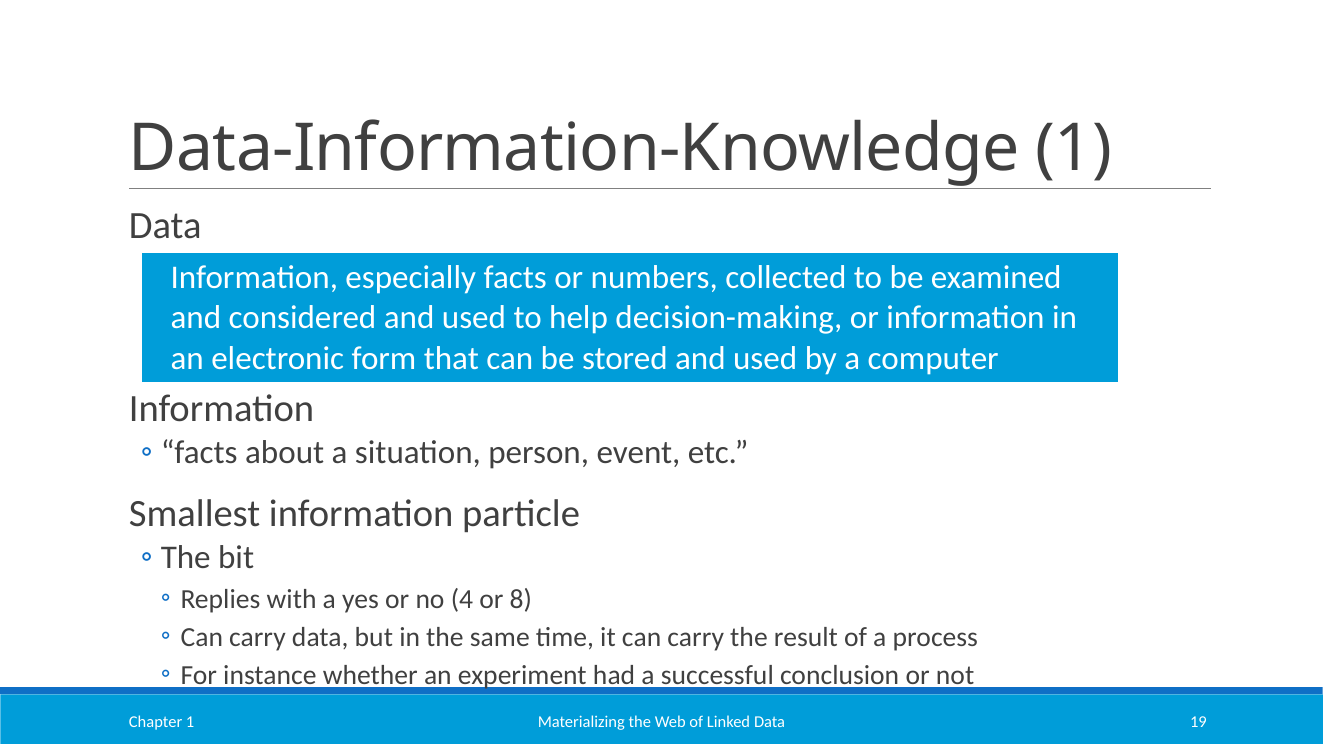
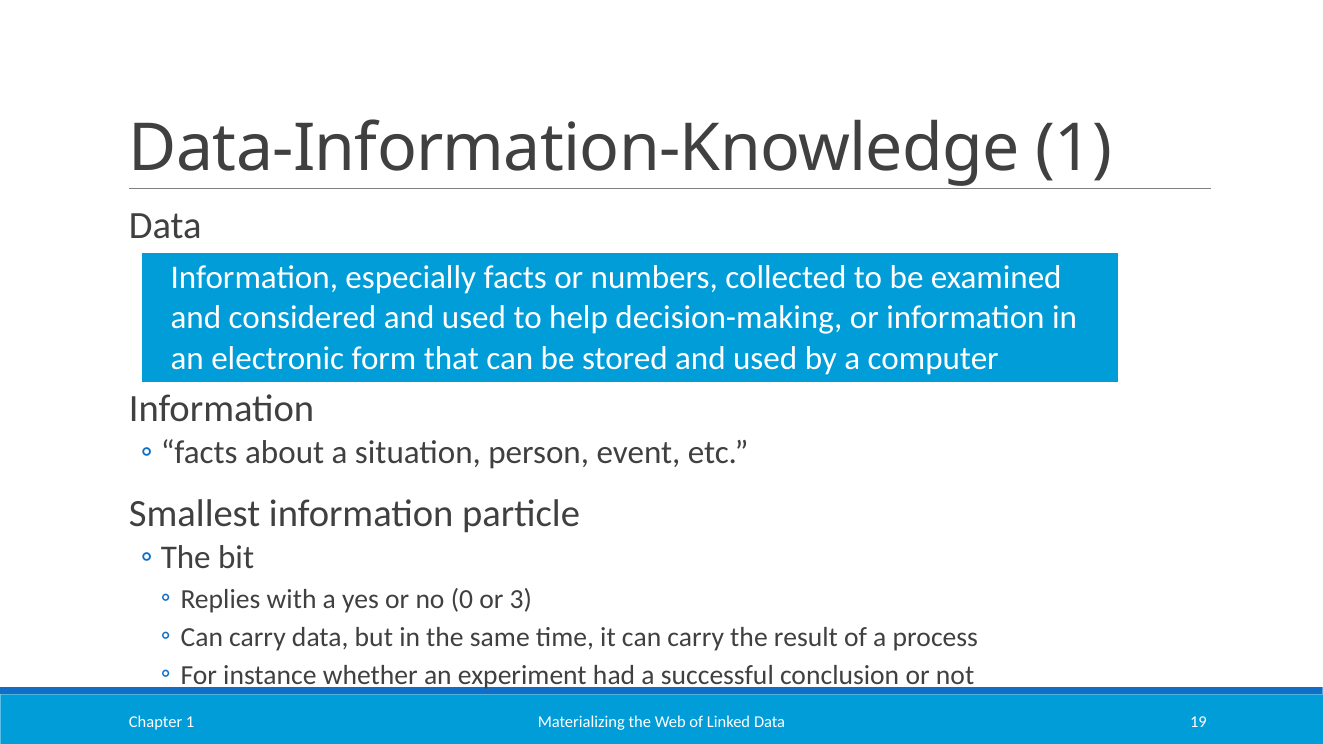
4: 4 -> 0
8: 8 -> 3
